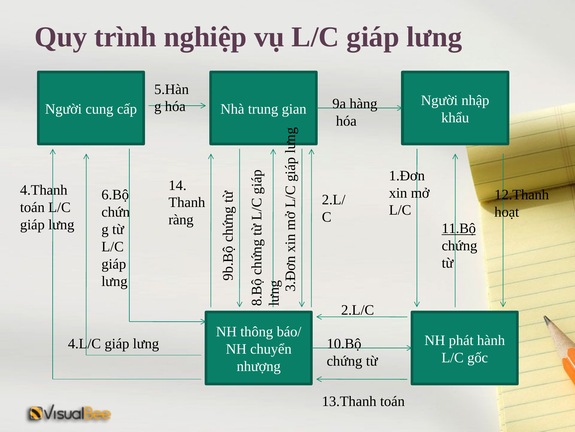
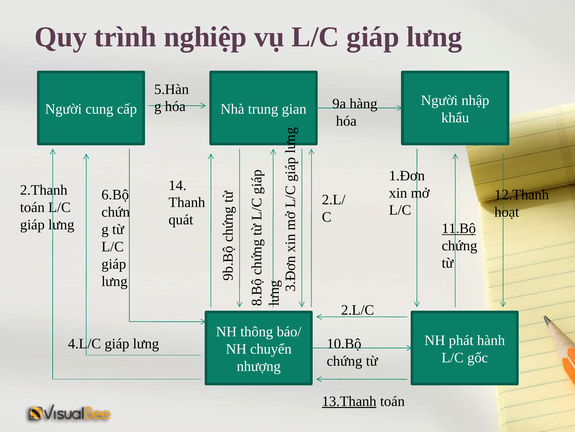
4.Thanh: 4.Thanh -> 2.Thanh
ràng: ràng -> quát
13.Thanh underline: none -> present
